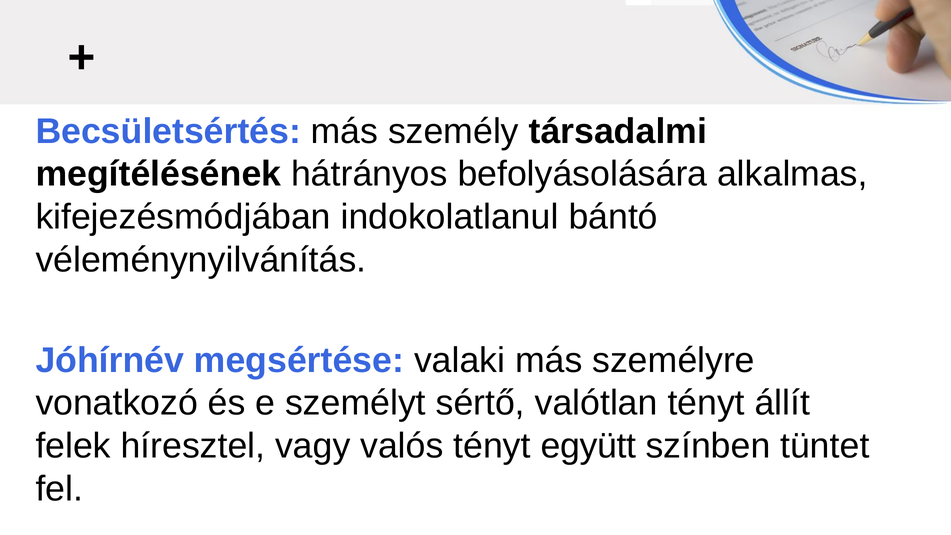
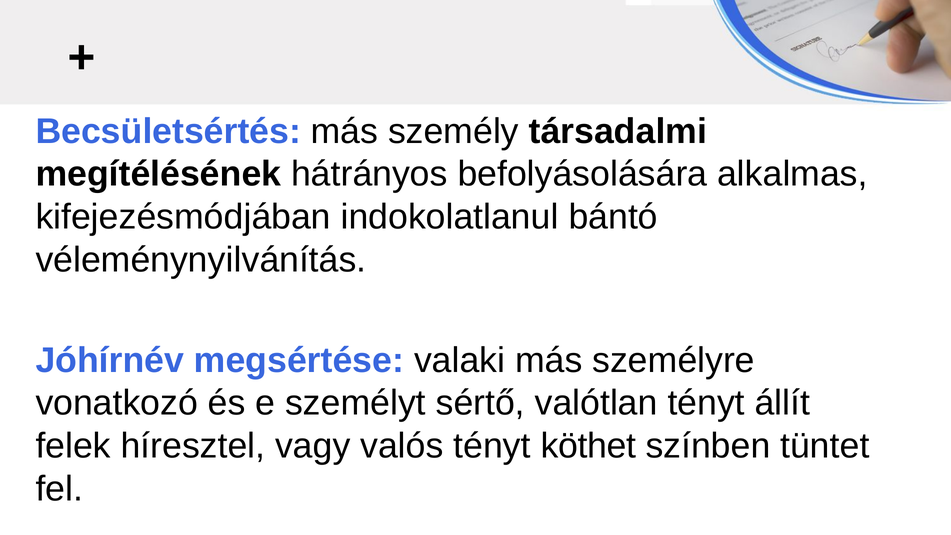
együtt: együtt -> köthet
